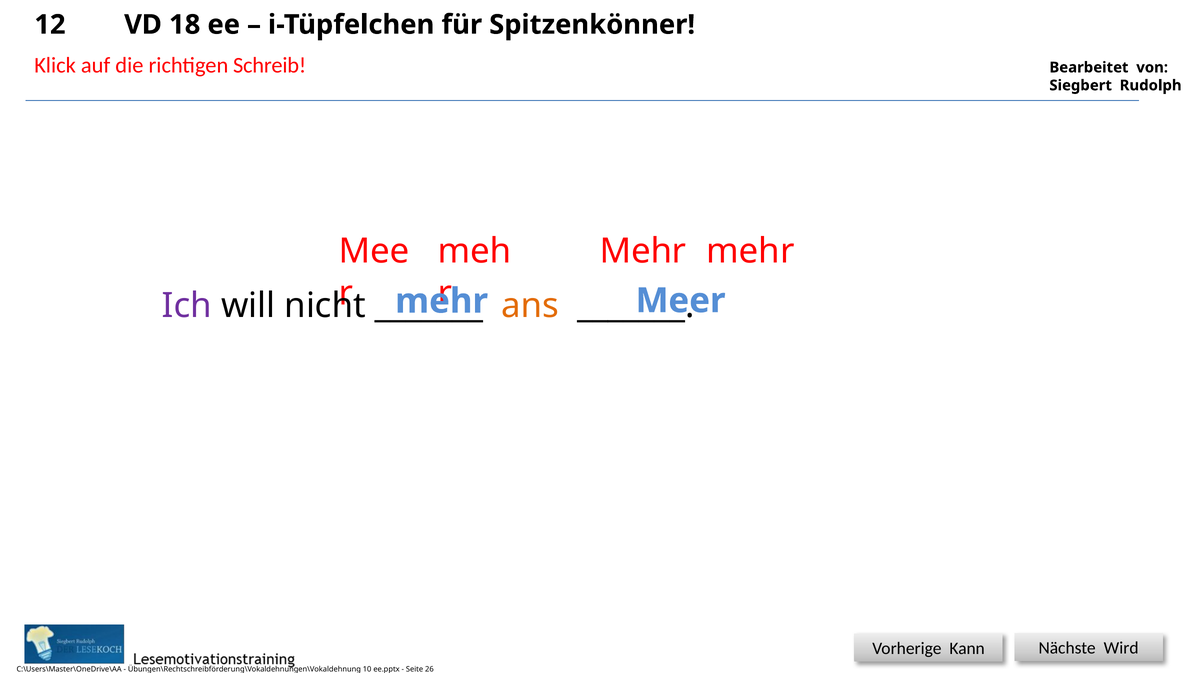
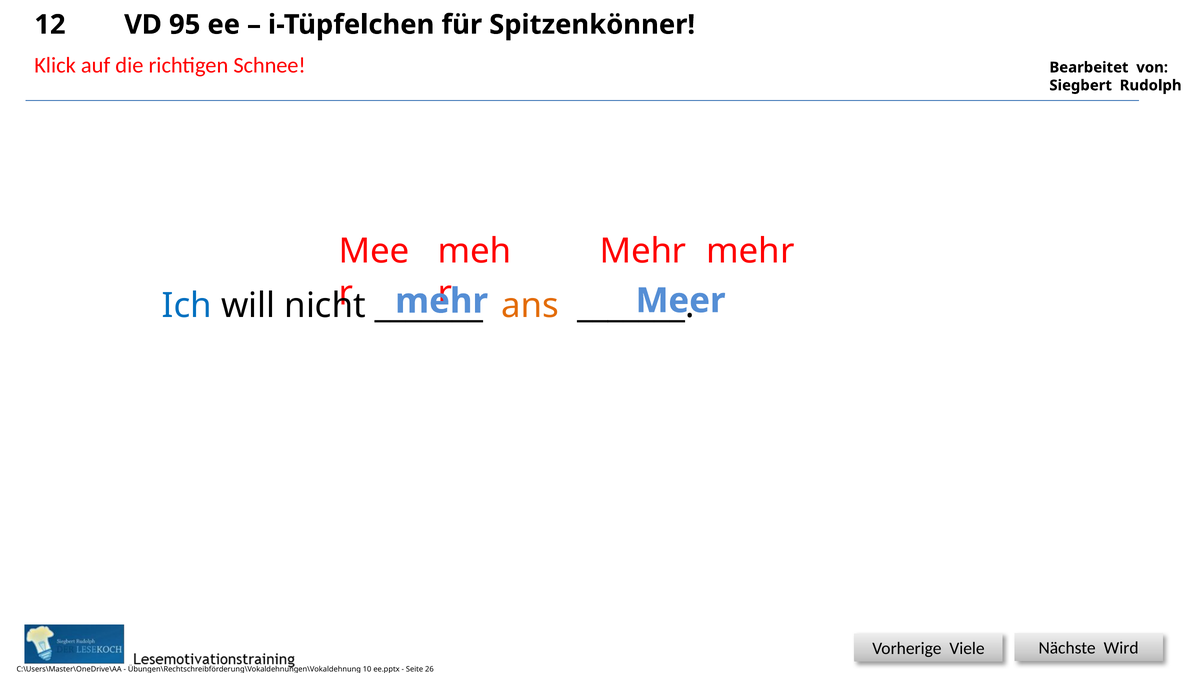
18: 18 -> 95
Schreib: Schreib -> Schnee
Ich colour: purple -> blue
Kann: Kann -> Viele
